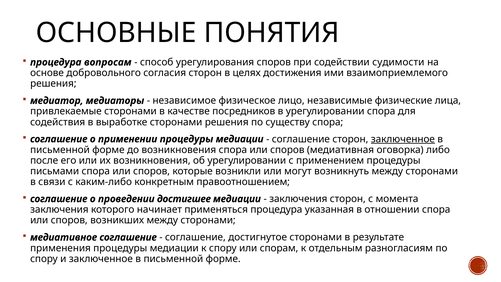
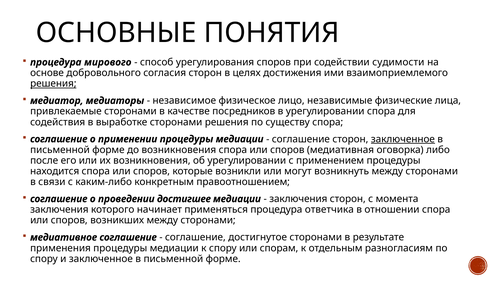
вопросам: вопросам -> мирового
решения at (53, 84) underline: none -> present
письмами: письмами -> находится
указанная: указанная -> ответчика
